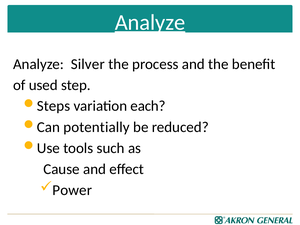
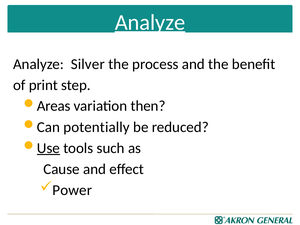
used: used -> print
Steps: Steps -> Areas
each: each -> then
Use underline: none -> present
